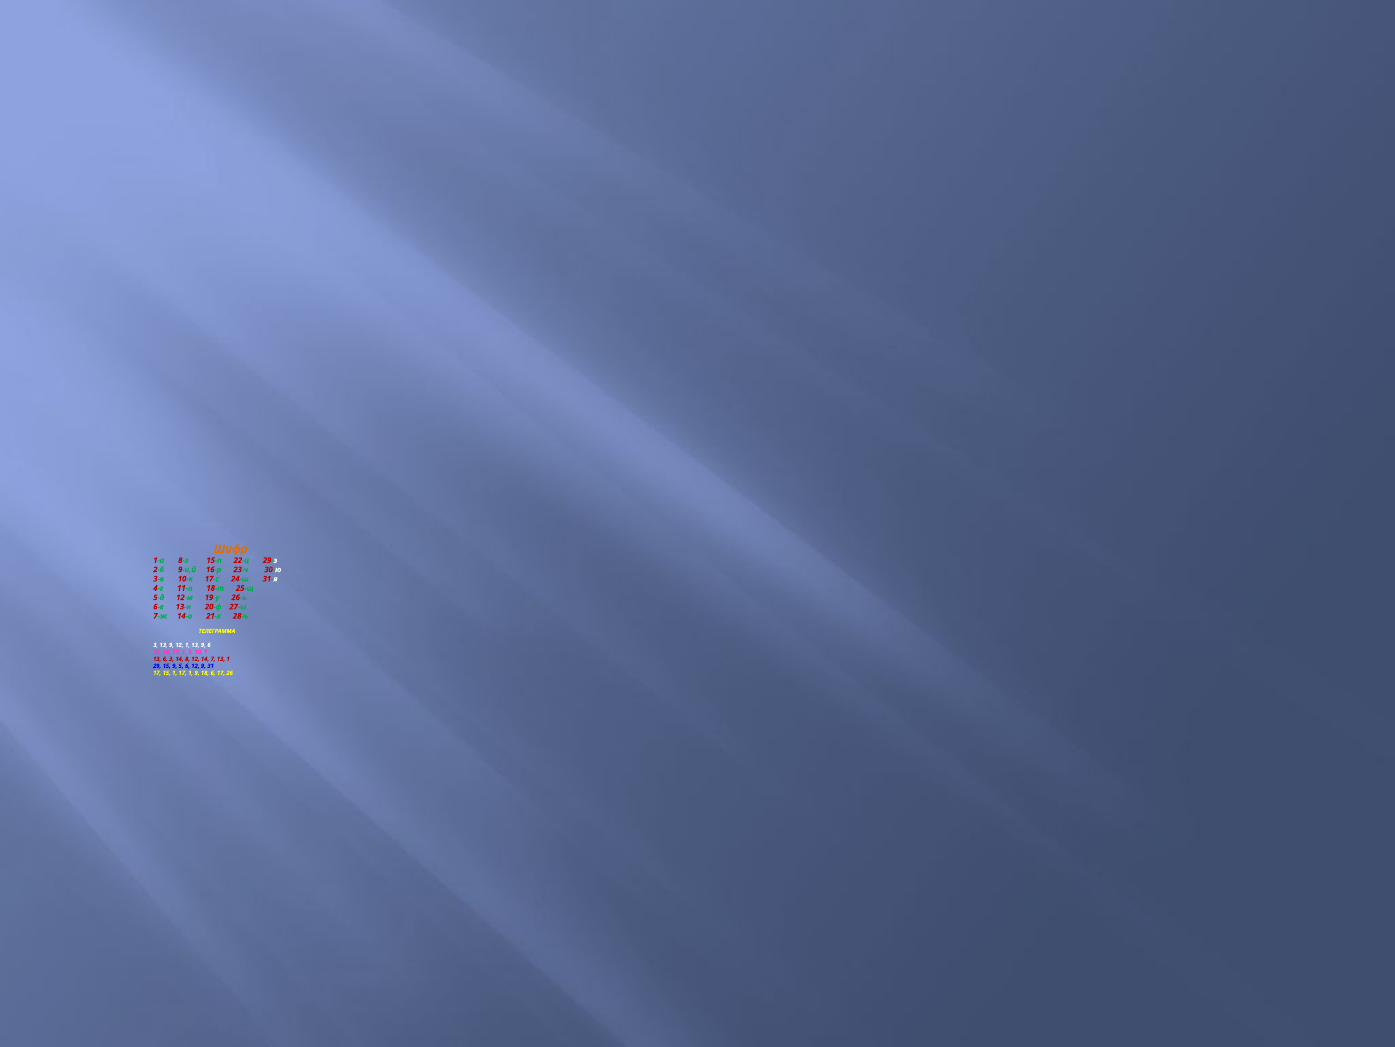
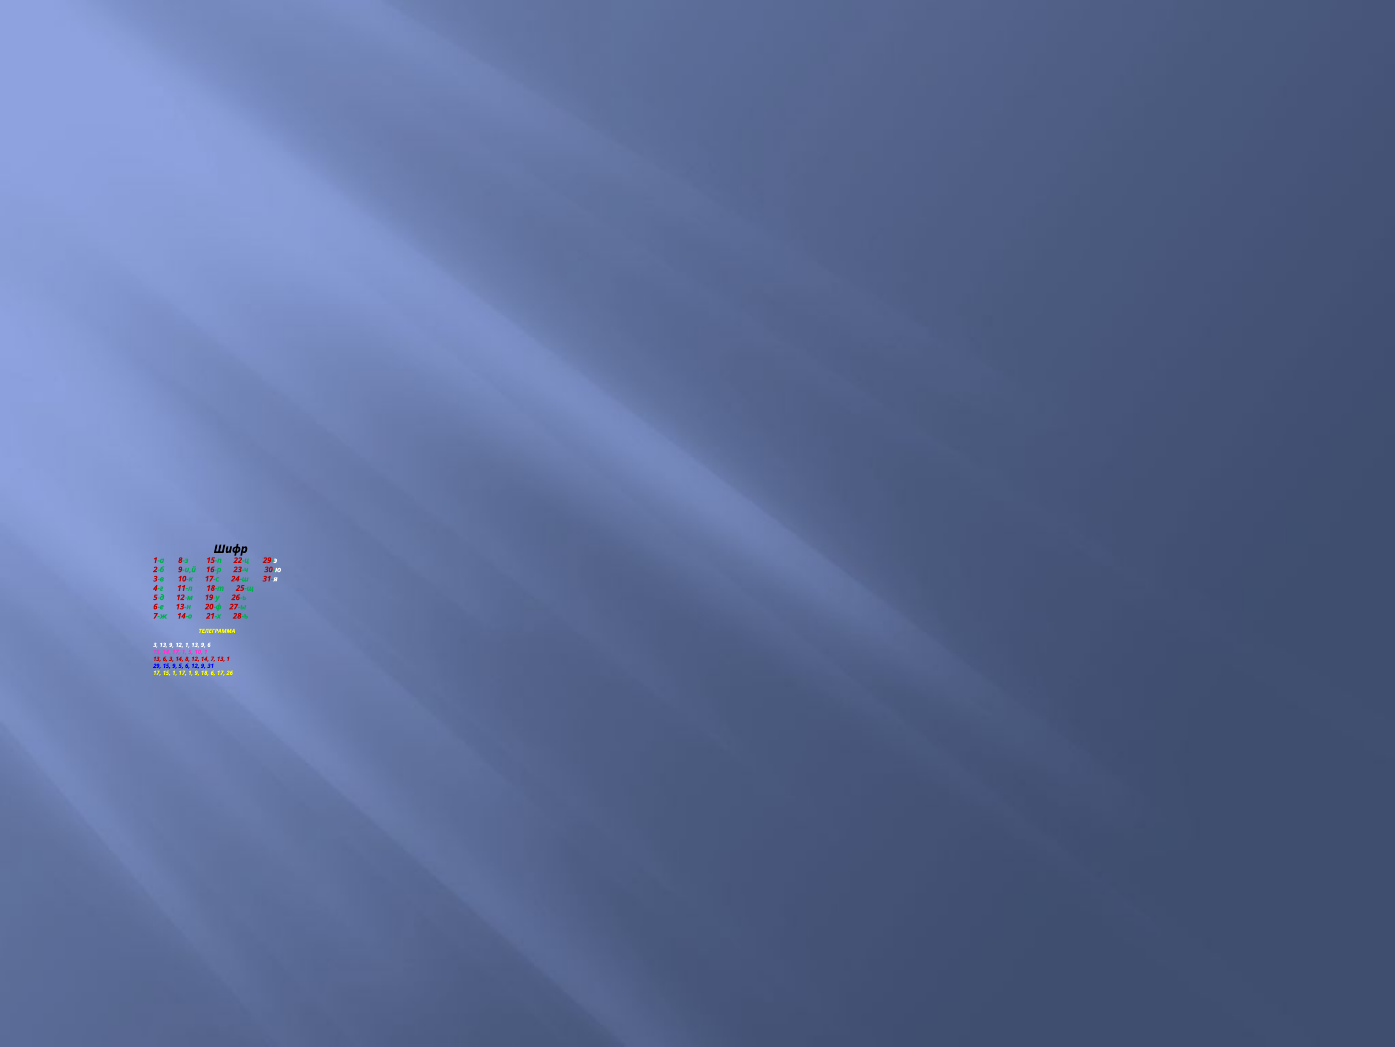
Шифр colour: orange -> black
